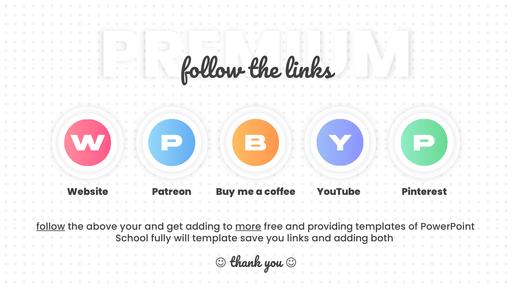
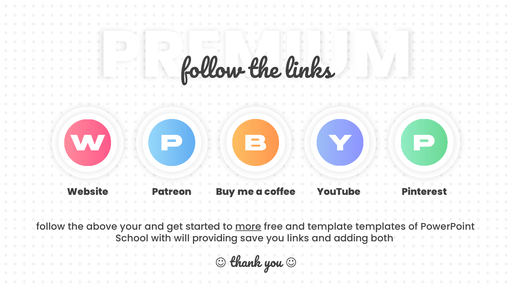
follow underline: present -> none
get adding: adding -> started
providing: providing -> template
fully: fully -> with
template: template -> providing
